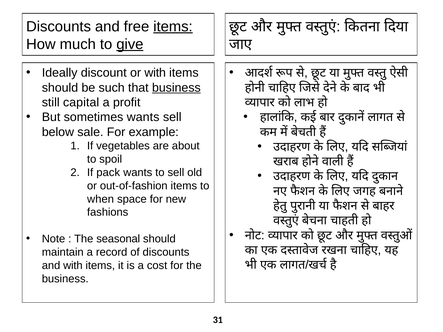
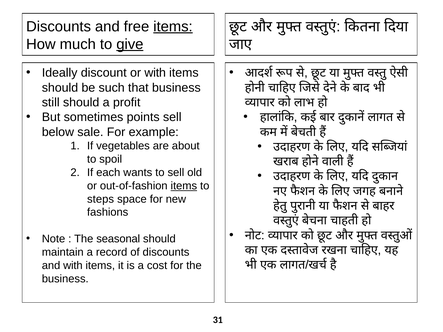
business at (176, 88) underline: present -> none
still capital: capital -> should
sometimes wants: wants -> points
pack: pack -> each
items at (184, 186) underline: none -> present
when: when -> steps
